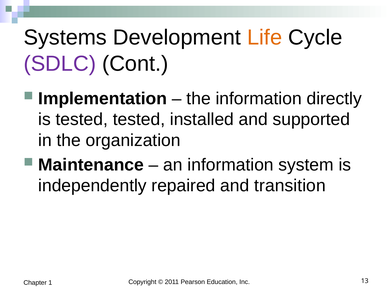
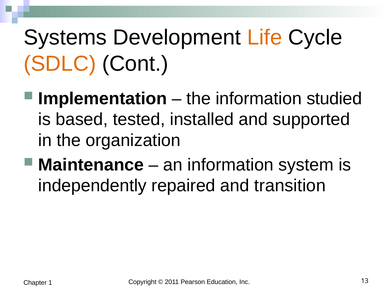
SDLC colour: purple -> orange
directly: directly -> studied
is tested: tested -> based
